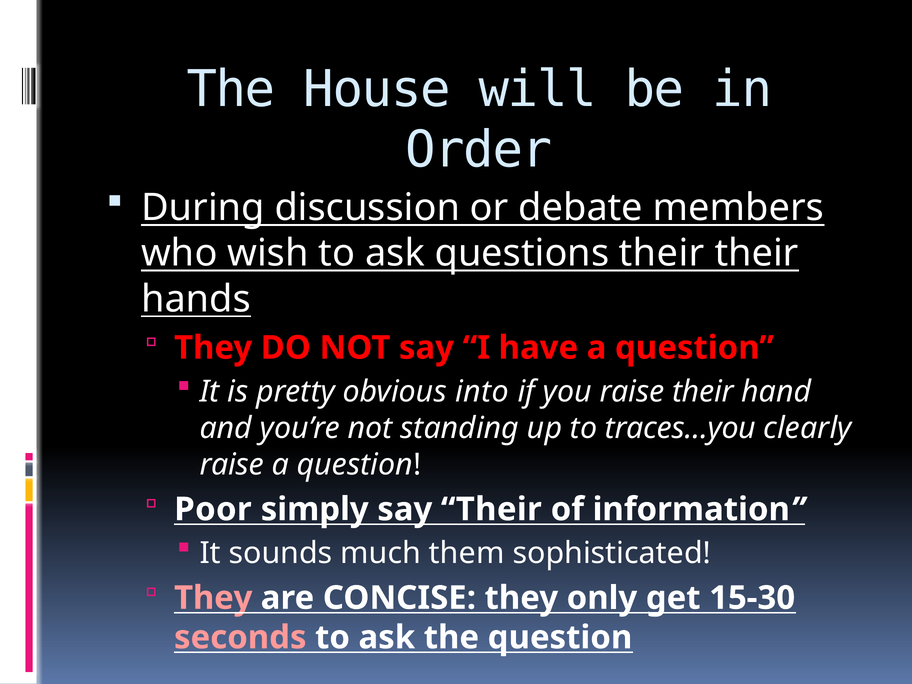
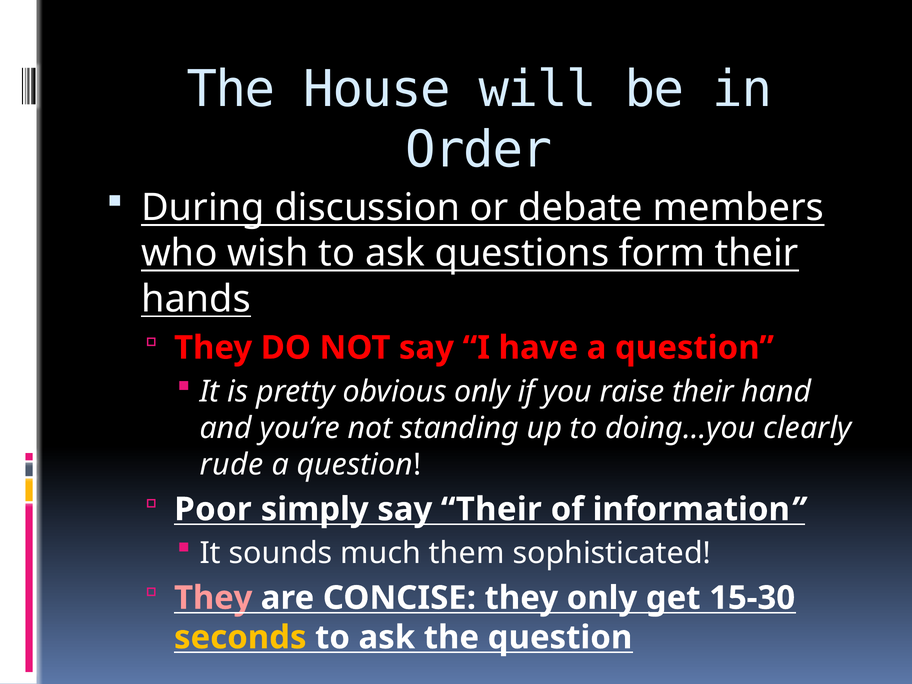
questions their: their -> form
obvious into: into -> only
traces…you: traces…you -> doing…you
raise at (232, 465): raise -> rude
seconds colour: pink -> yellow
